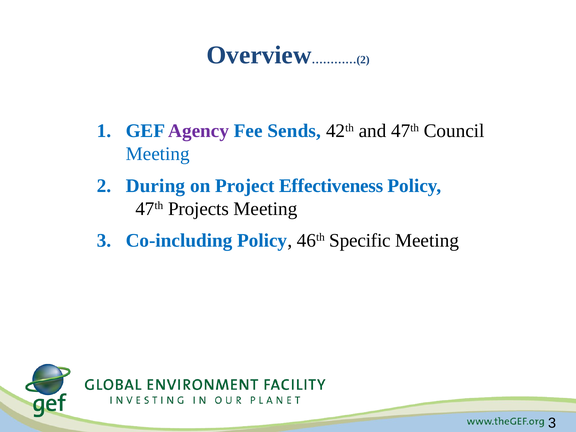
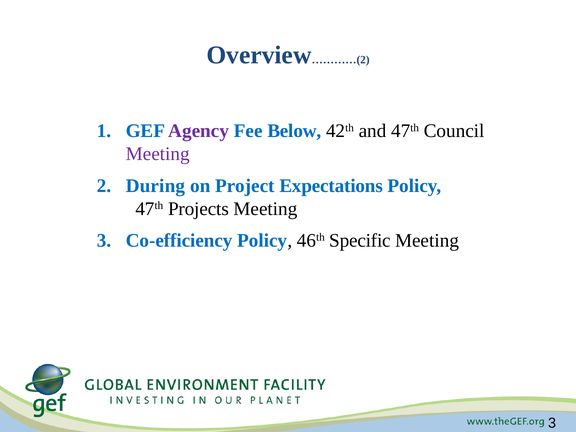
Sends: Sends -> Below
Meeting at (158, 154) colour: blue -> purple
Effectiveness: Effectiveness -> Expectations
Co-including: Co-including -> Co-efficiency
